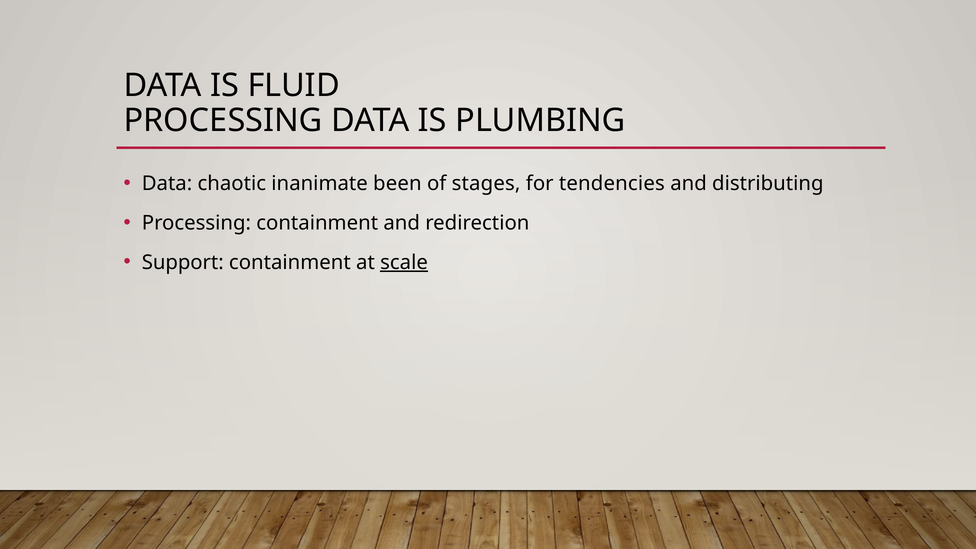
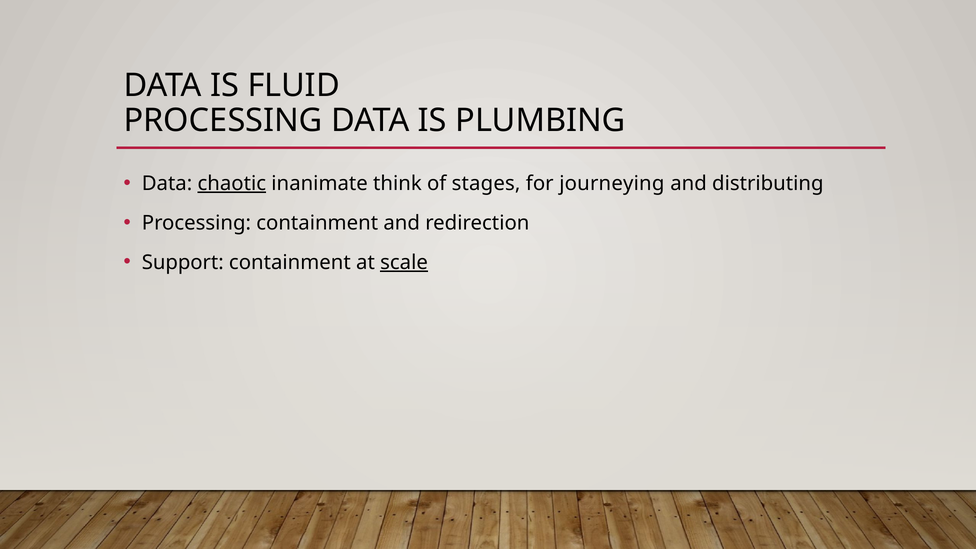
chaotic underline: none -> present
been: been -> think
tendencies: tendencies -> journeying
